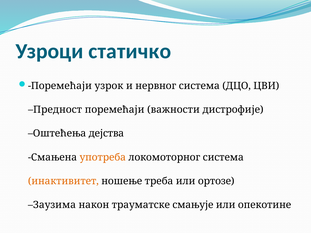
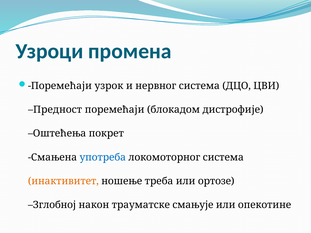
статичко: статичко -> промена
важности: важности -> блокадом
дејства: дејства -> покрет
употреба colour: orange -> blue
Заузима: Заузима -> Зглобној
